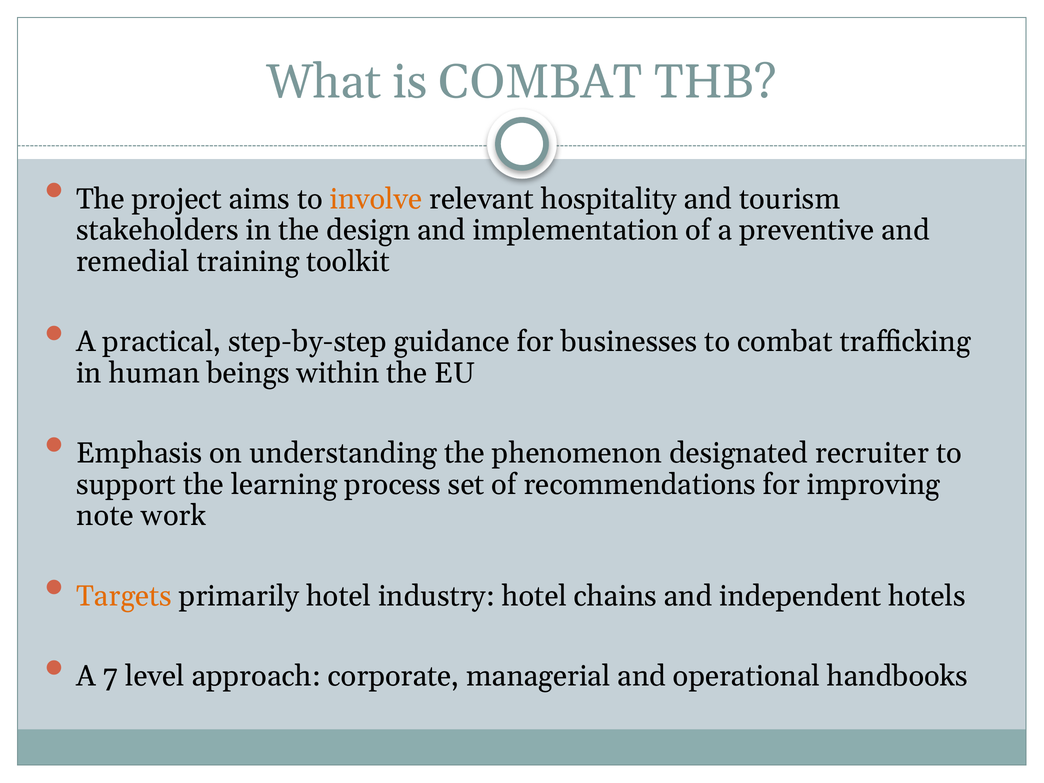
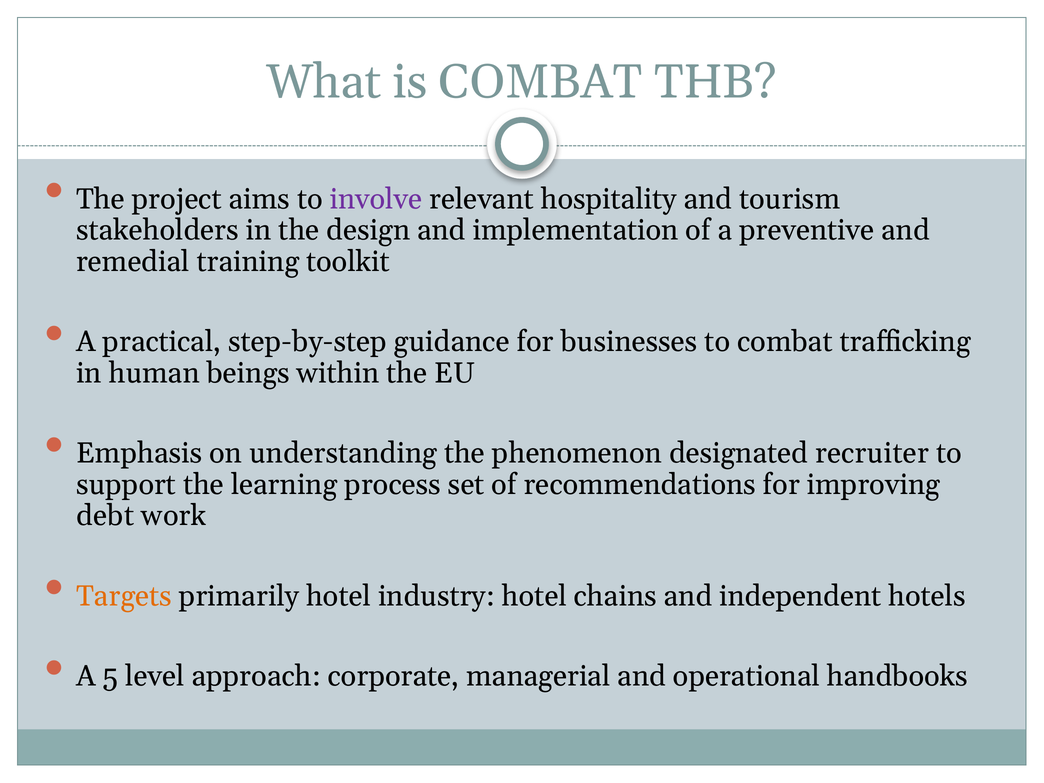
involve colour: orange -> purple
note: note -> debt
7: 7 -> 5
